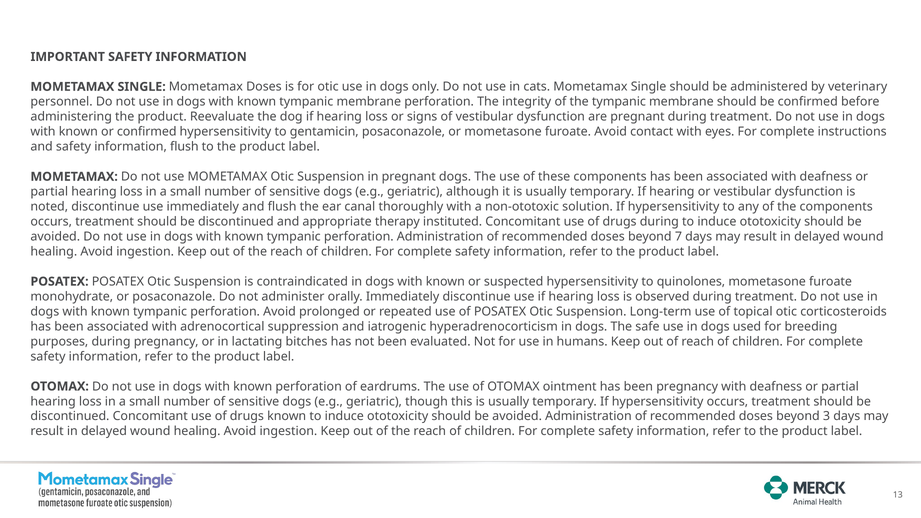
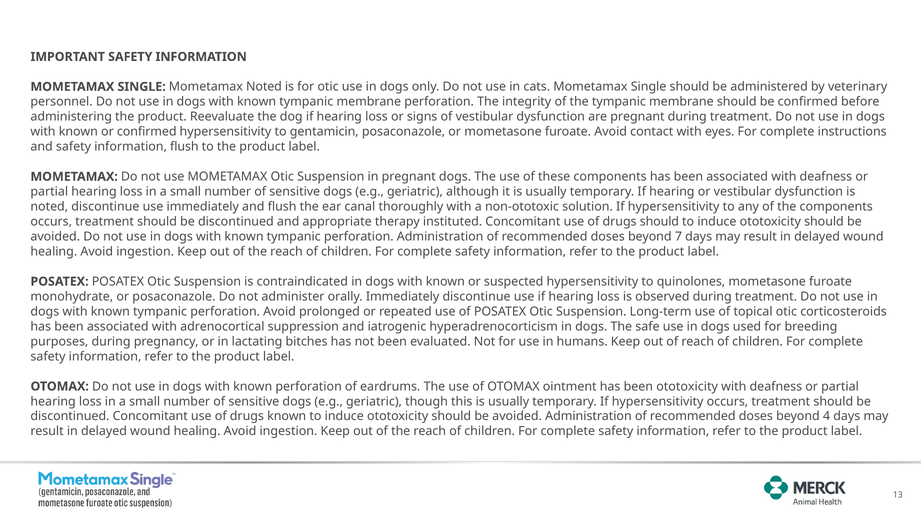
Mometamax Doses: Doses -> Noted
drugs during: during -> should
been pregnancy: pregnancy -> ototoxicity
3: 3 -> 4
